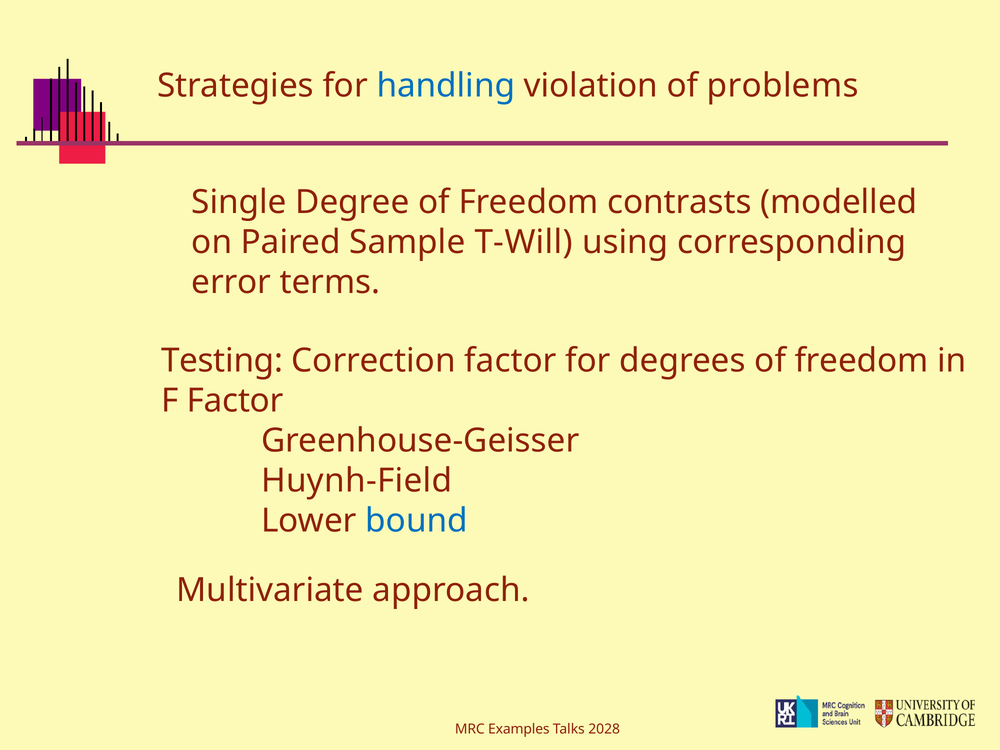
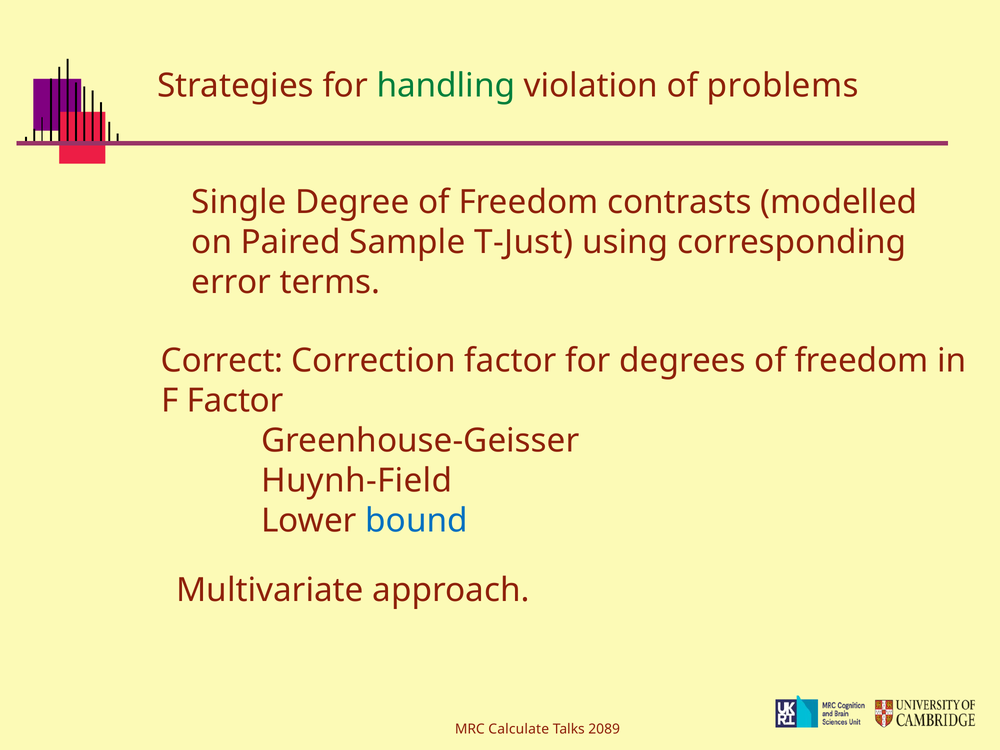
handling colour: blue -> green
T-Will: T-Will -> T-Just
Testing: Testing -> Correct
Examples: Examples -> Calculate
2028: 2028 -> 2089
